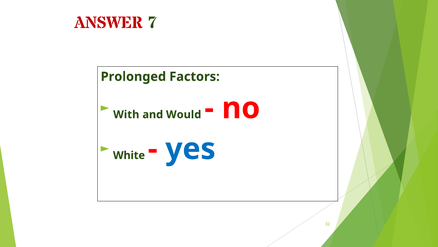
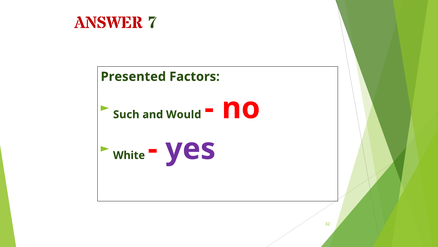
Prolonged: Prolonged -> Presented
With: With -> Such
yes colour: blue -> purple
